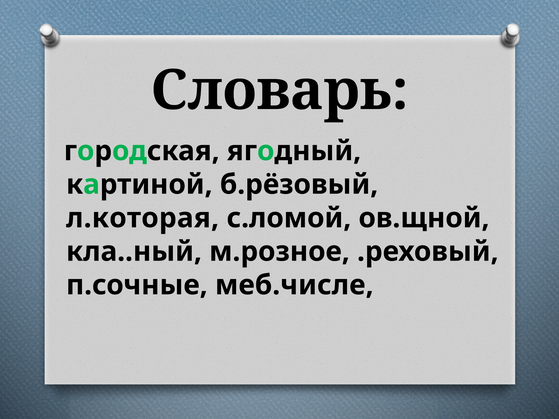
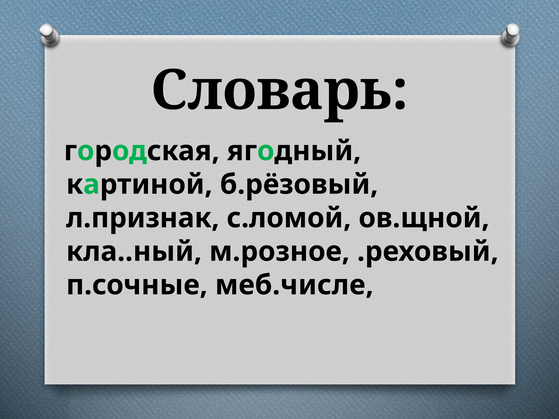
л.которая: л.которая -> л.признак
